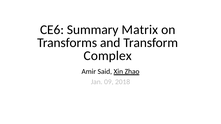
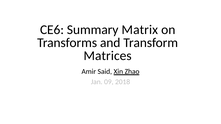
Complex: Complex -> Matrices
